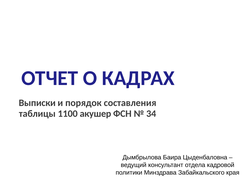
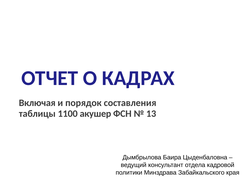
Выписки: Выписки -> Включая
34: 34 -> 13
